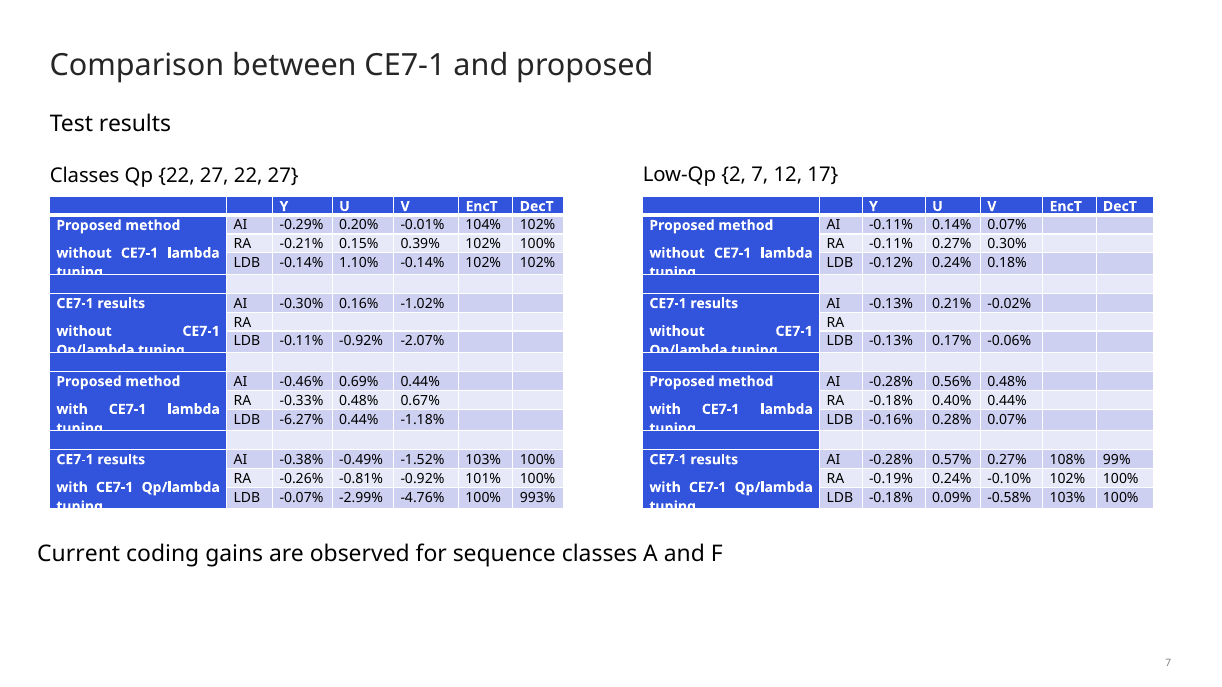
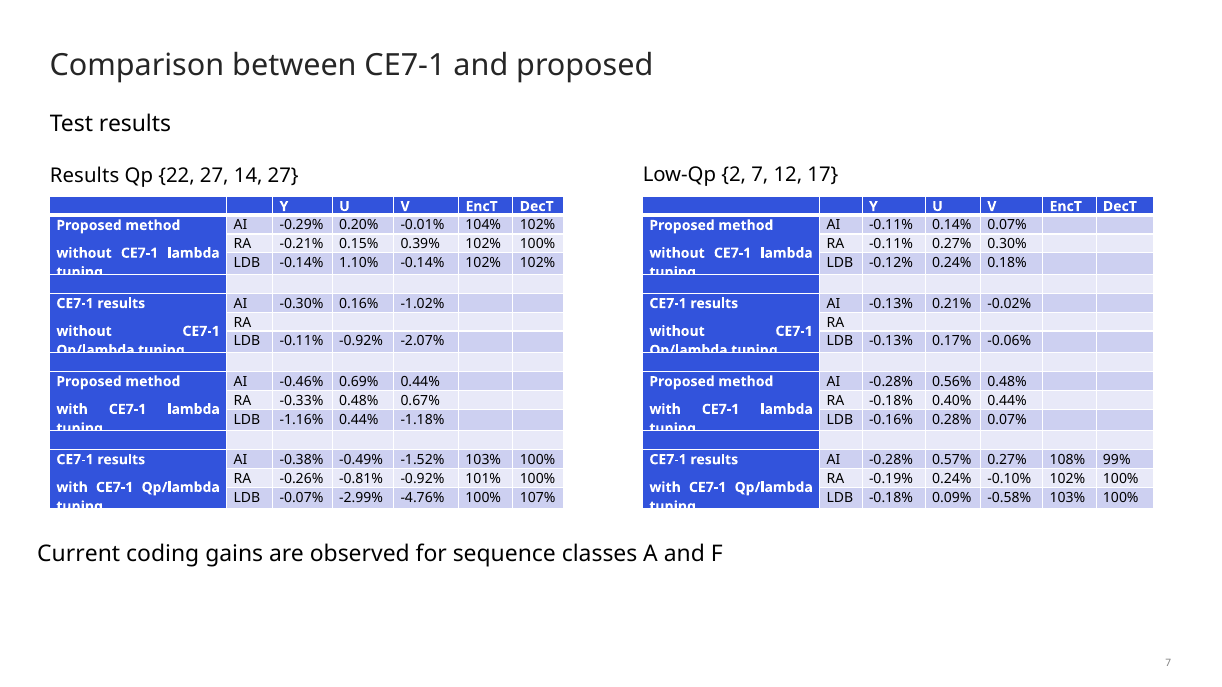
Classes at (85, 176): Classes -> Results
27 22: 22 -> 14
-6.27%: -6.27% -> -1.16%
993%: 993% -> 107%
